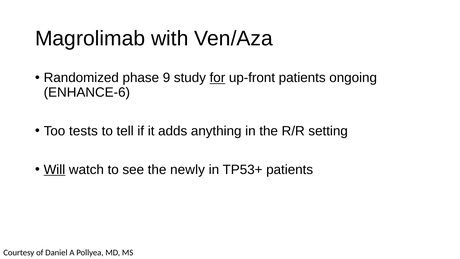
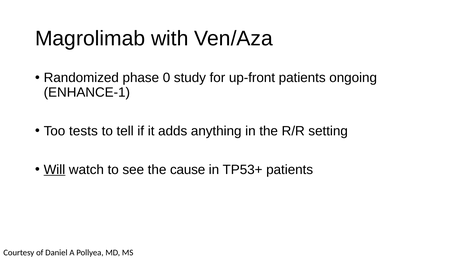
9: 9 -> 0
for underline: present -> none
ENHANCE-6: ENHANCE-6 -> ENHANCE-1
newly: newly -> cause
